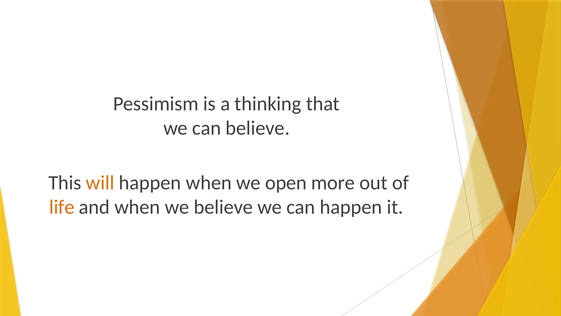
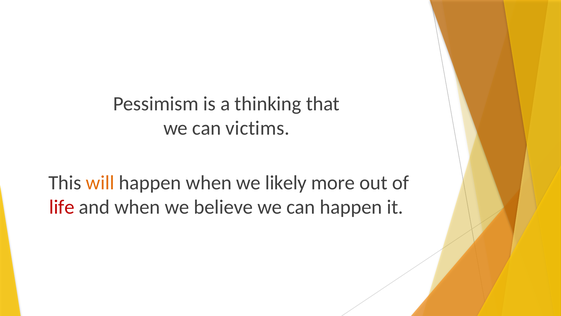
can believe: believe -> victims
open: open -> likely
life colour: orange -> red
